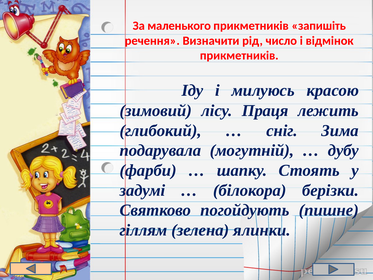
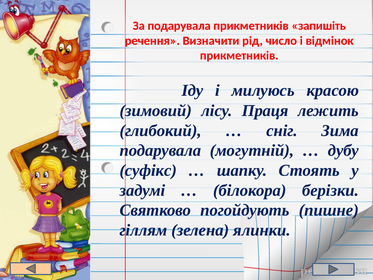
За маленького: маленького -> подарувала
фарби: фарби -> суфікс
